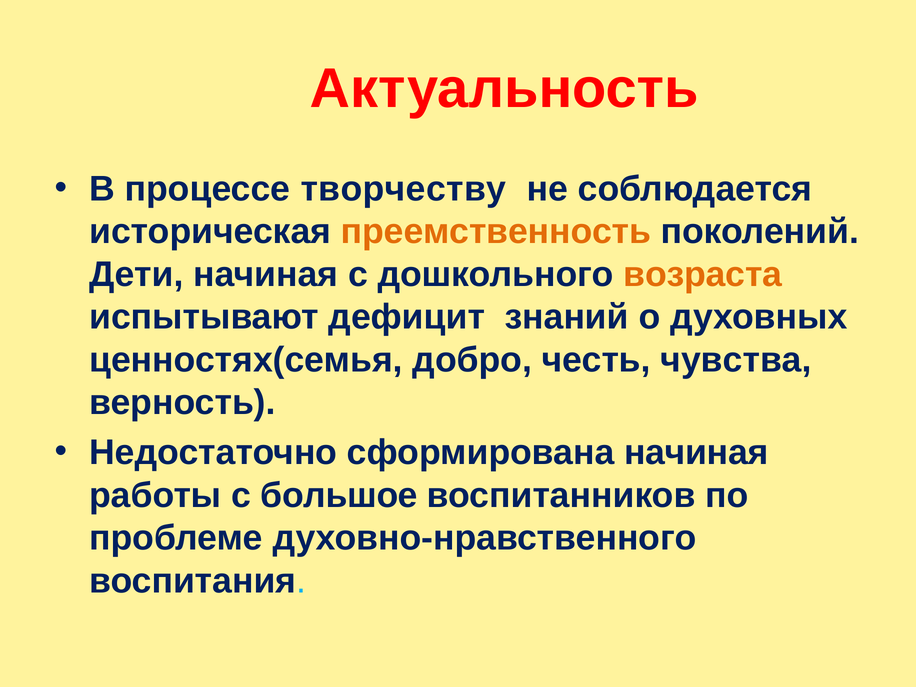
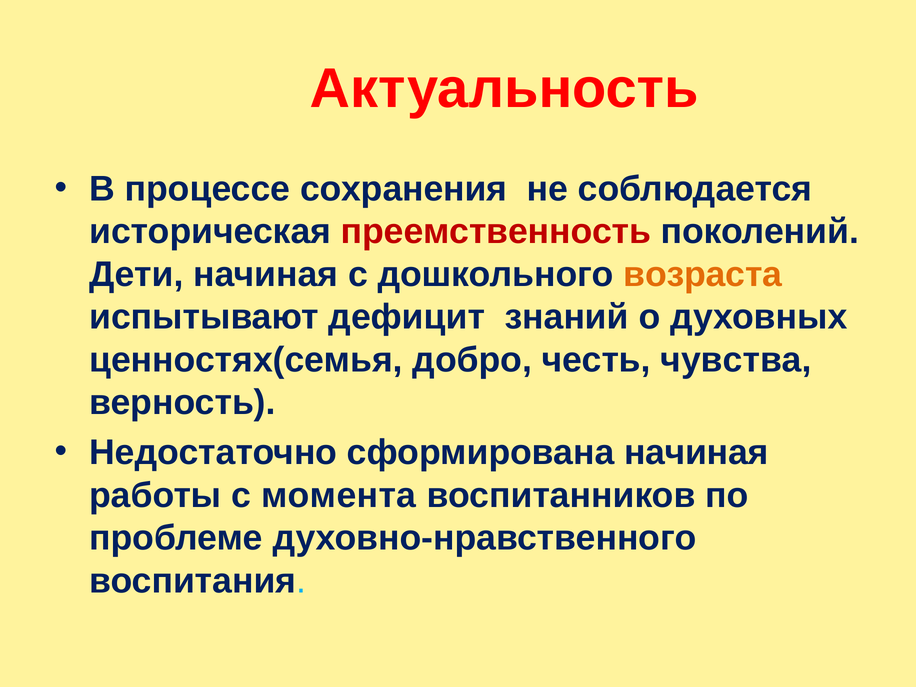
творчеству: творчеству -> сохранения
преемственность colour: orange -> red
большое: большое -> момента
